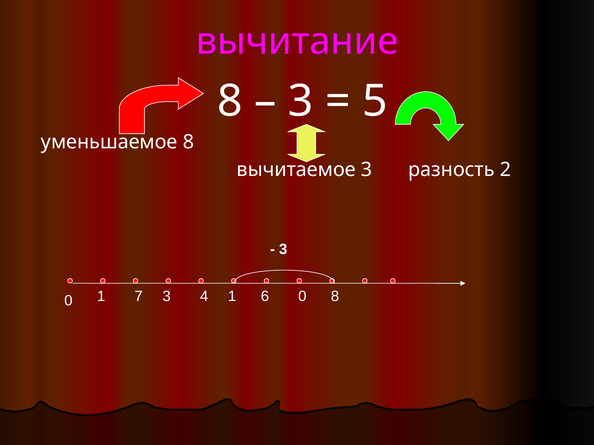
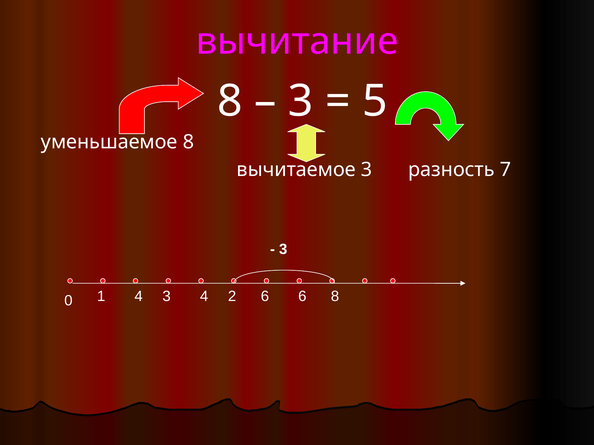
2: 2 -> 7
1 7: 7 -> 4
4 1: 1 -> 2
6 0: 0 -> 6
